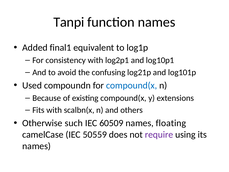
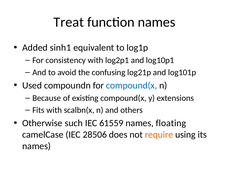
Tanpi: Tanpi -> Treat
final1: final1 -> sinh1
60509: 60509 -> 61559
50559: 50559 -> 28506
require colour: purple -> orange
